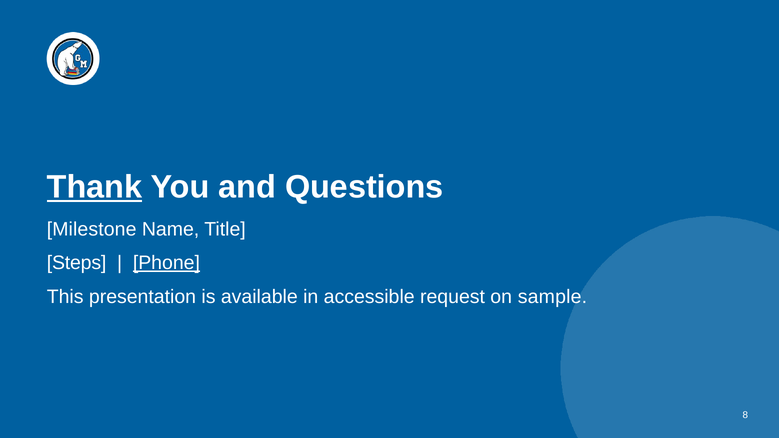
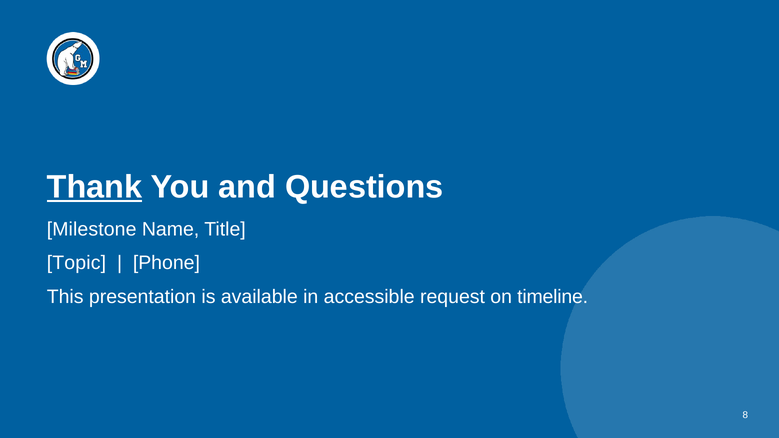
Steps: Steps -> Topic
Phone underline: present -> none
sample: sample -> timeline
